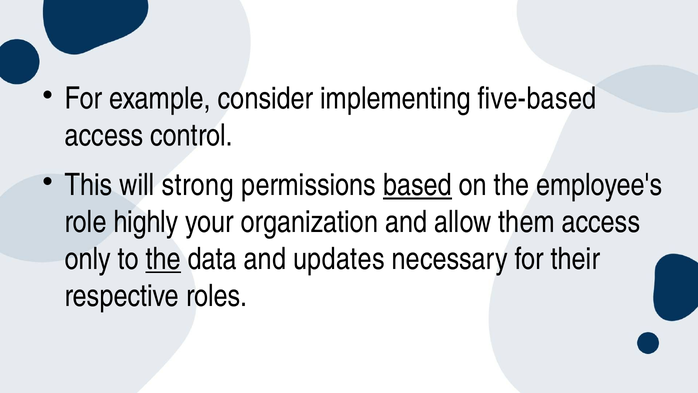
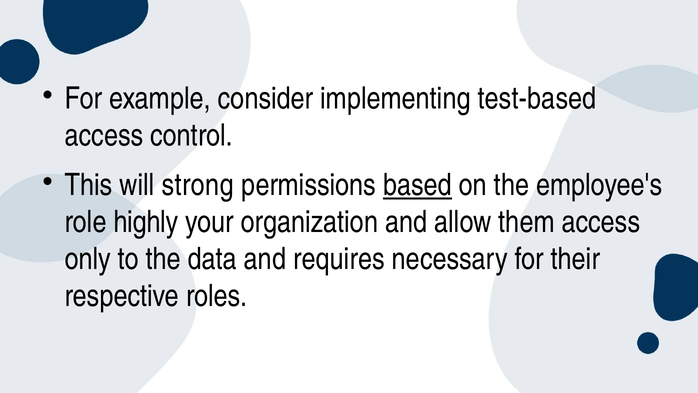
five-based: five-based -> test-based
the at (163, 259) underline: present -> none
updates: updates -> requires
